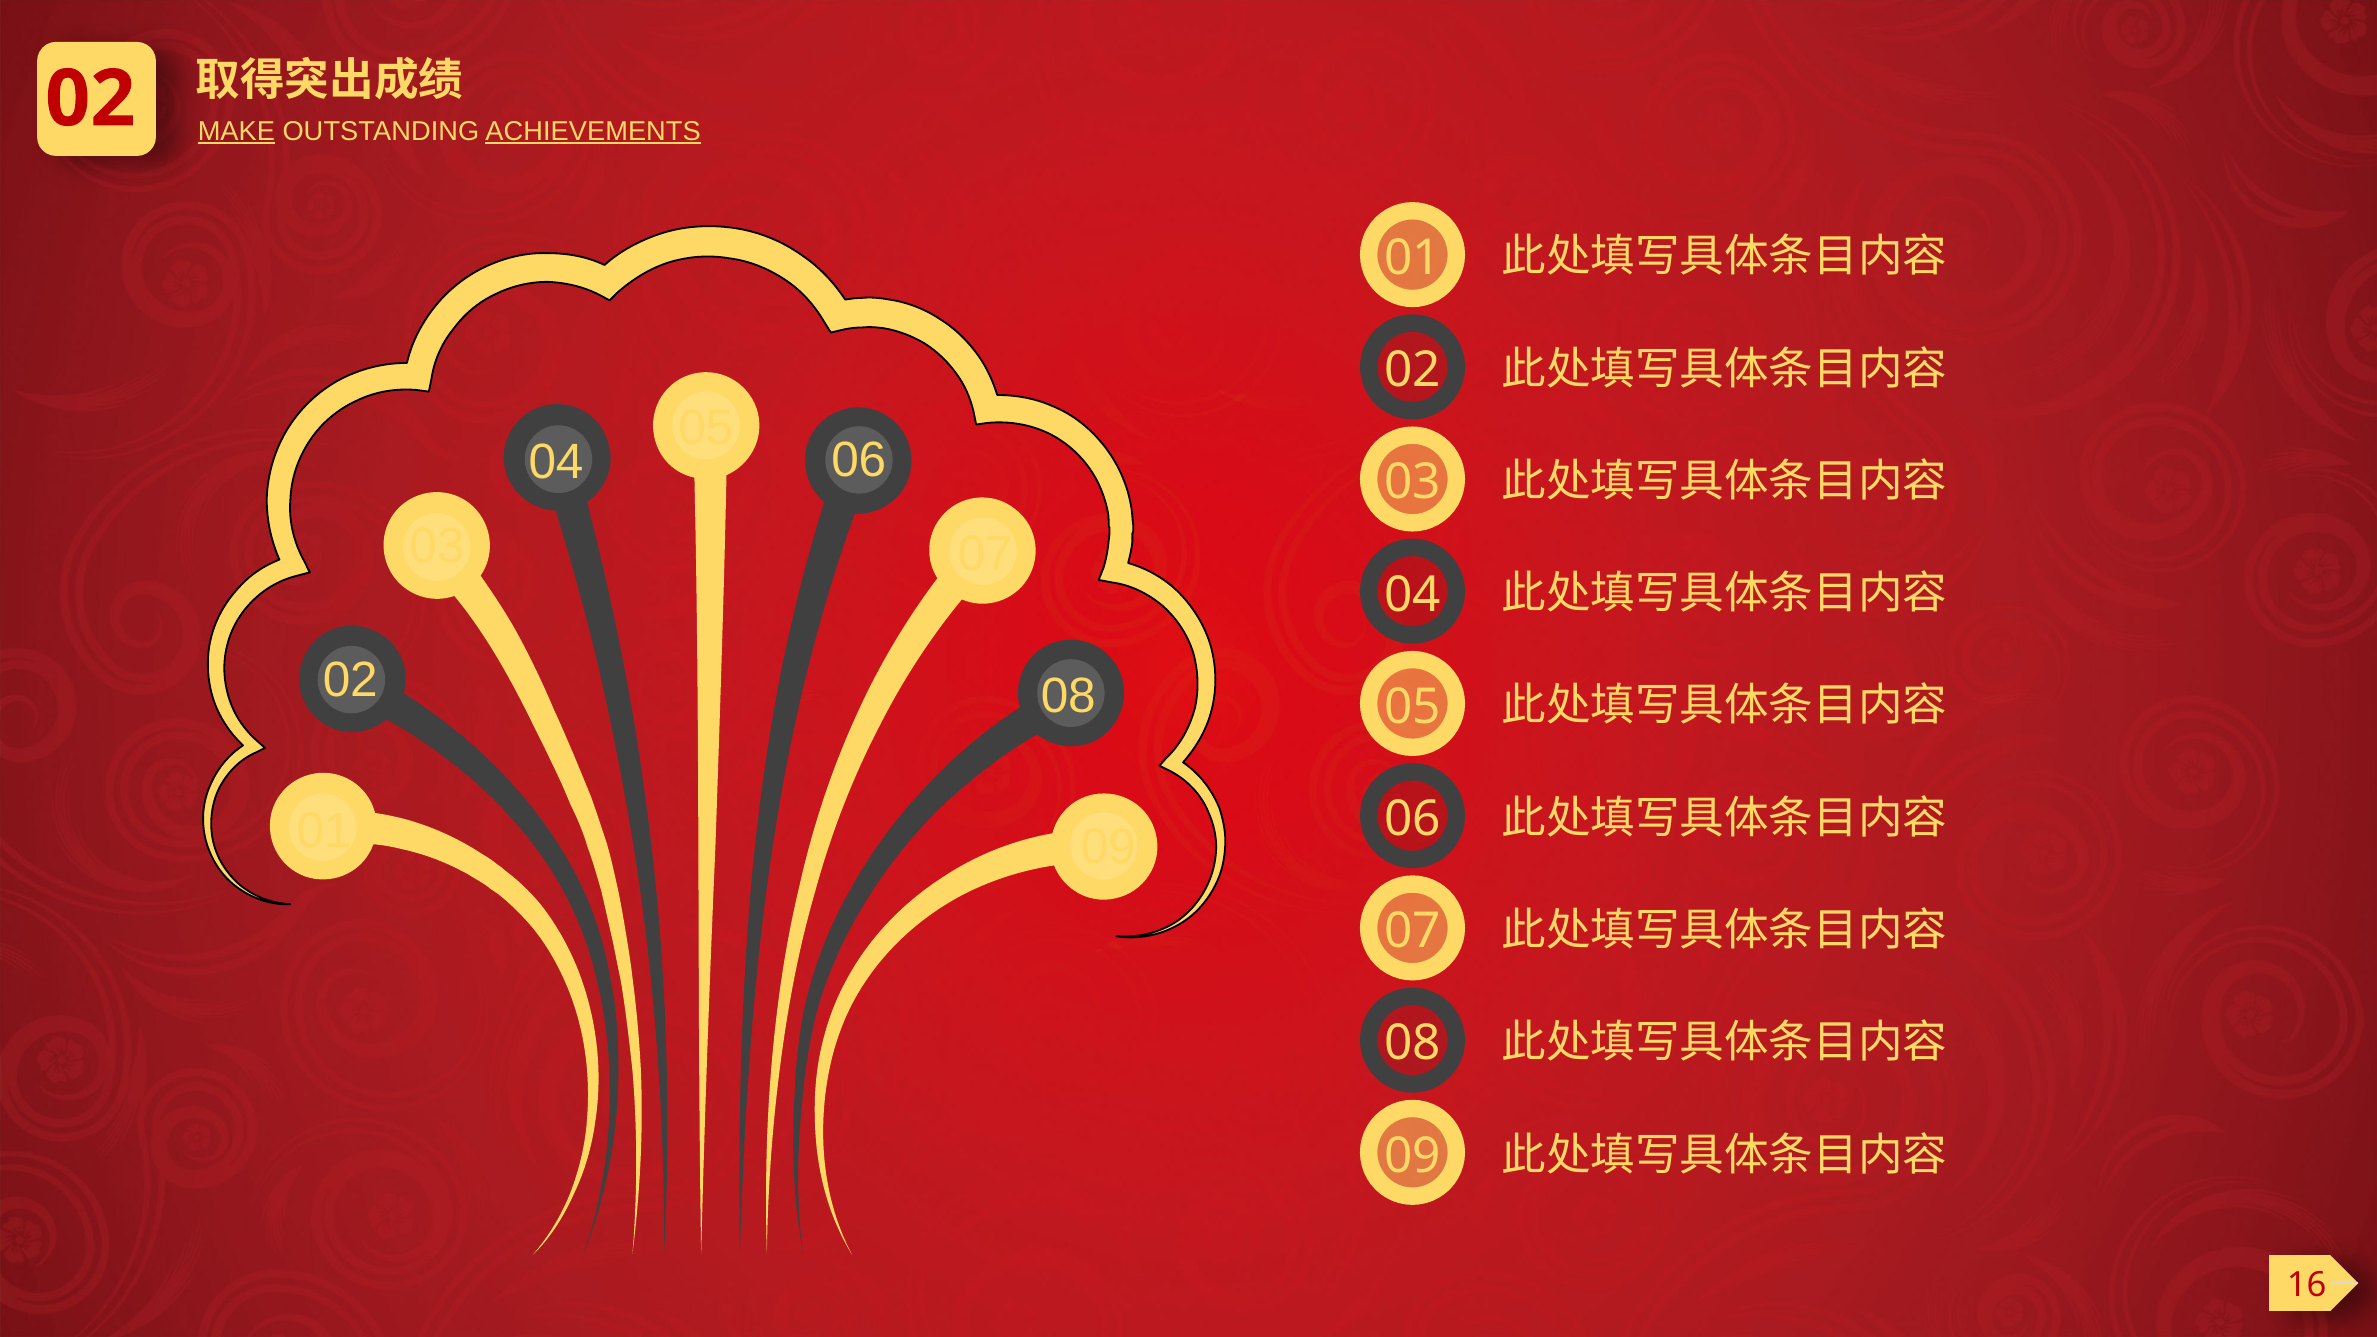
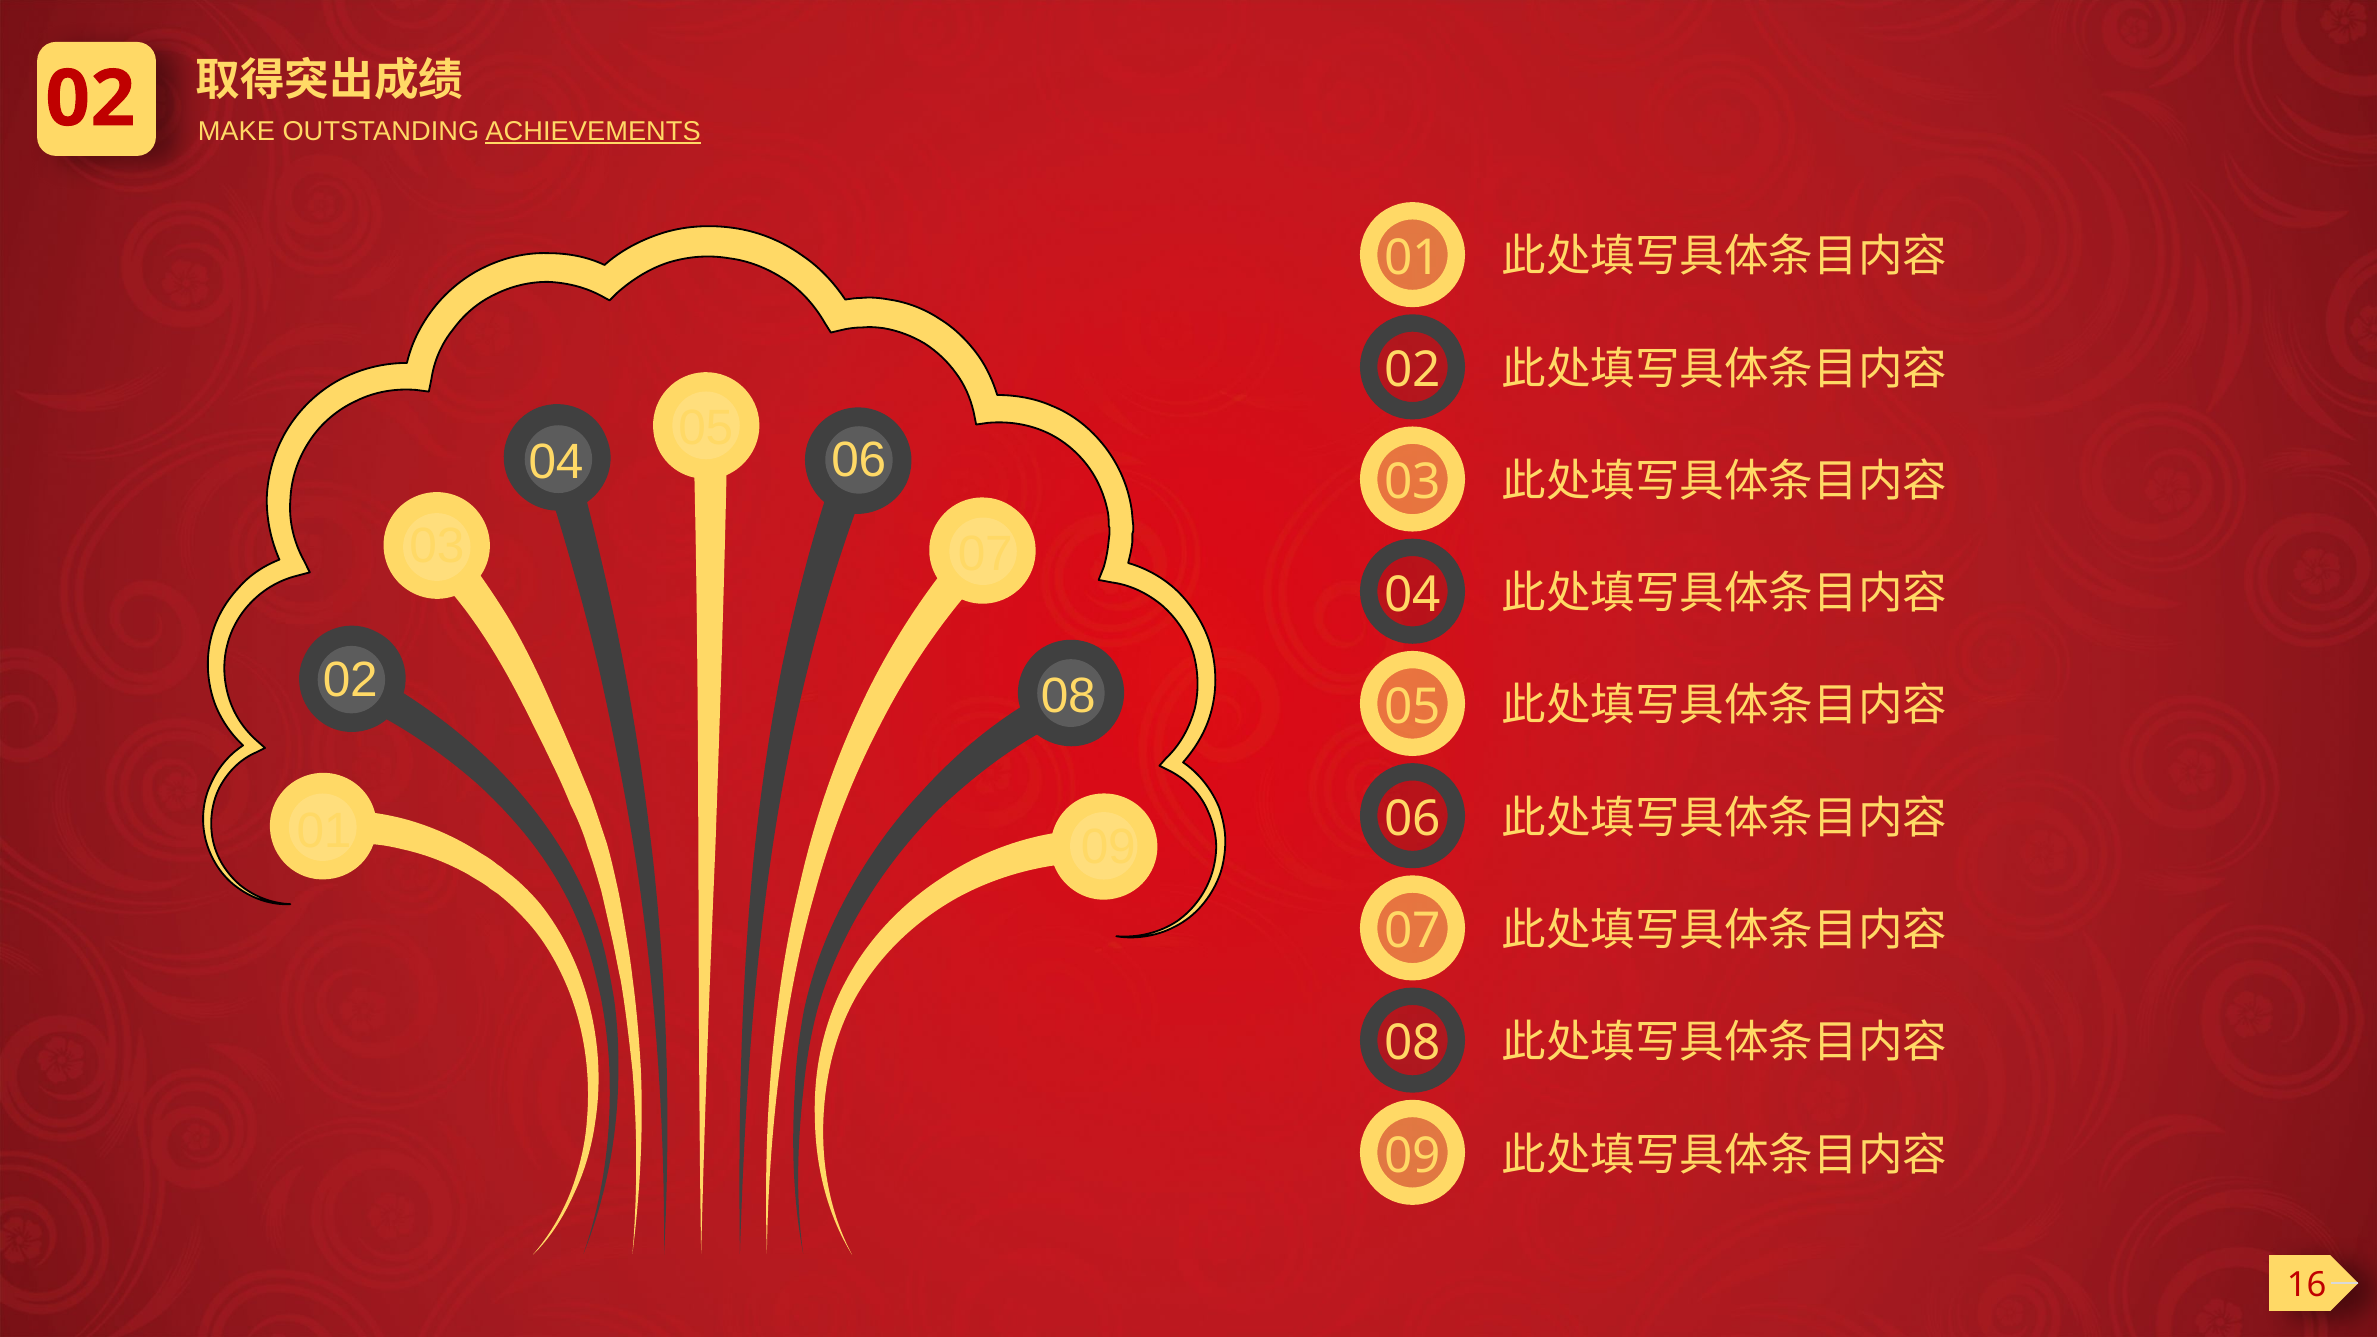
MAKE underline: present -> none
